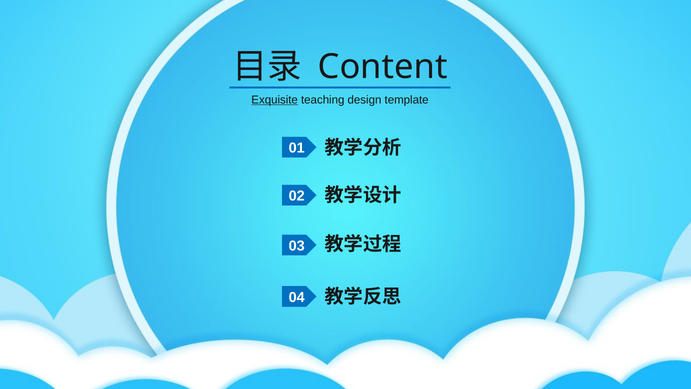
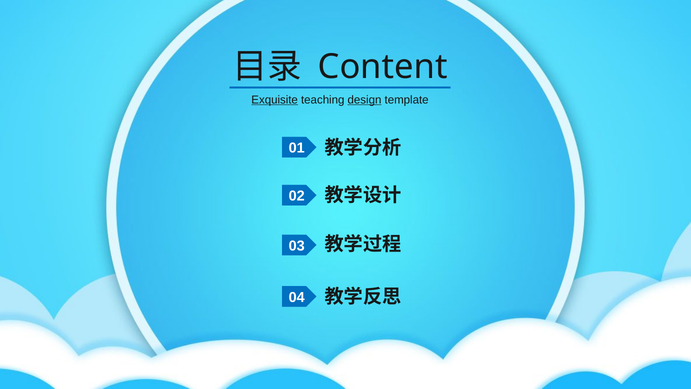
design underline: none -> present
